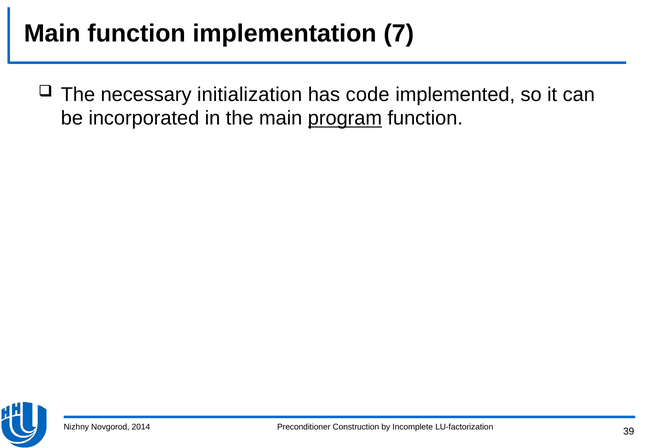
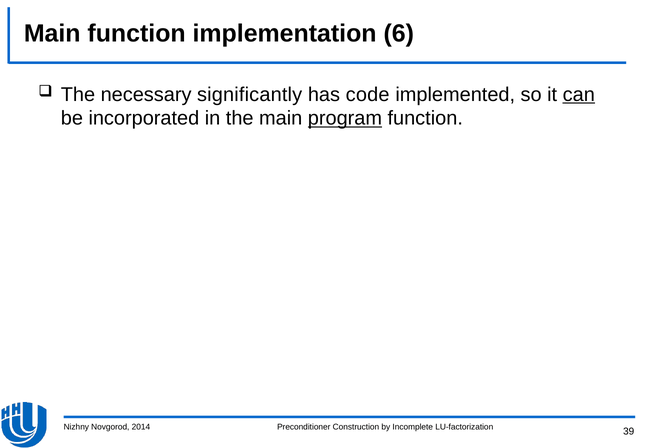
7: 7 -> 6
initialization: initialization -> significantly
can underline: none -> present
